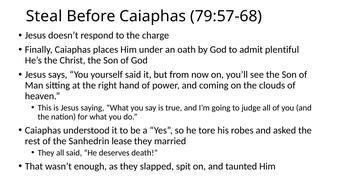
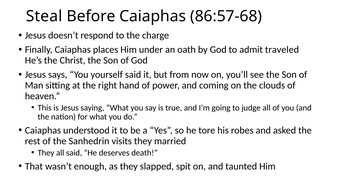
79:57-68: 79:57-68 -> 86:57-68
plentiful: plentiful -> traveled
lease: lease -> visits
